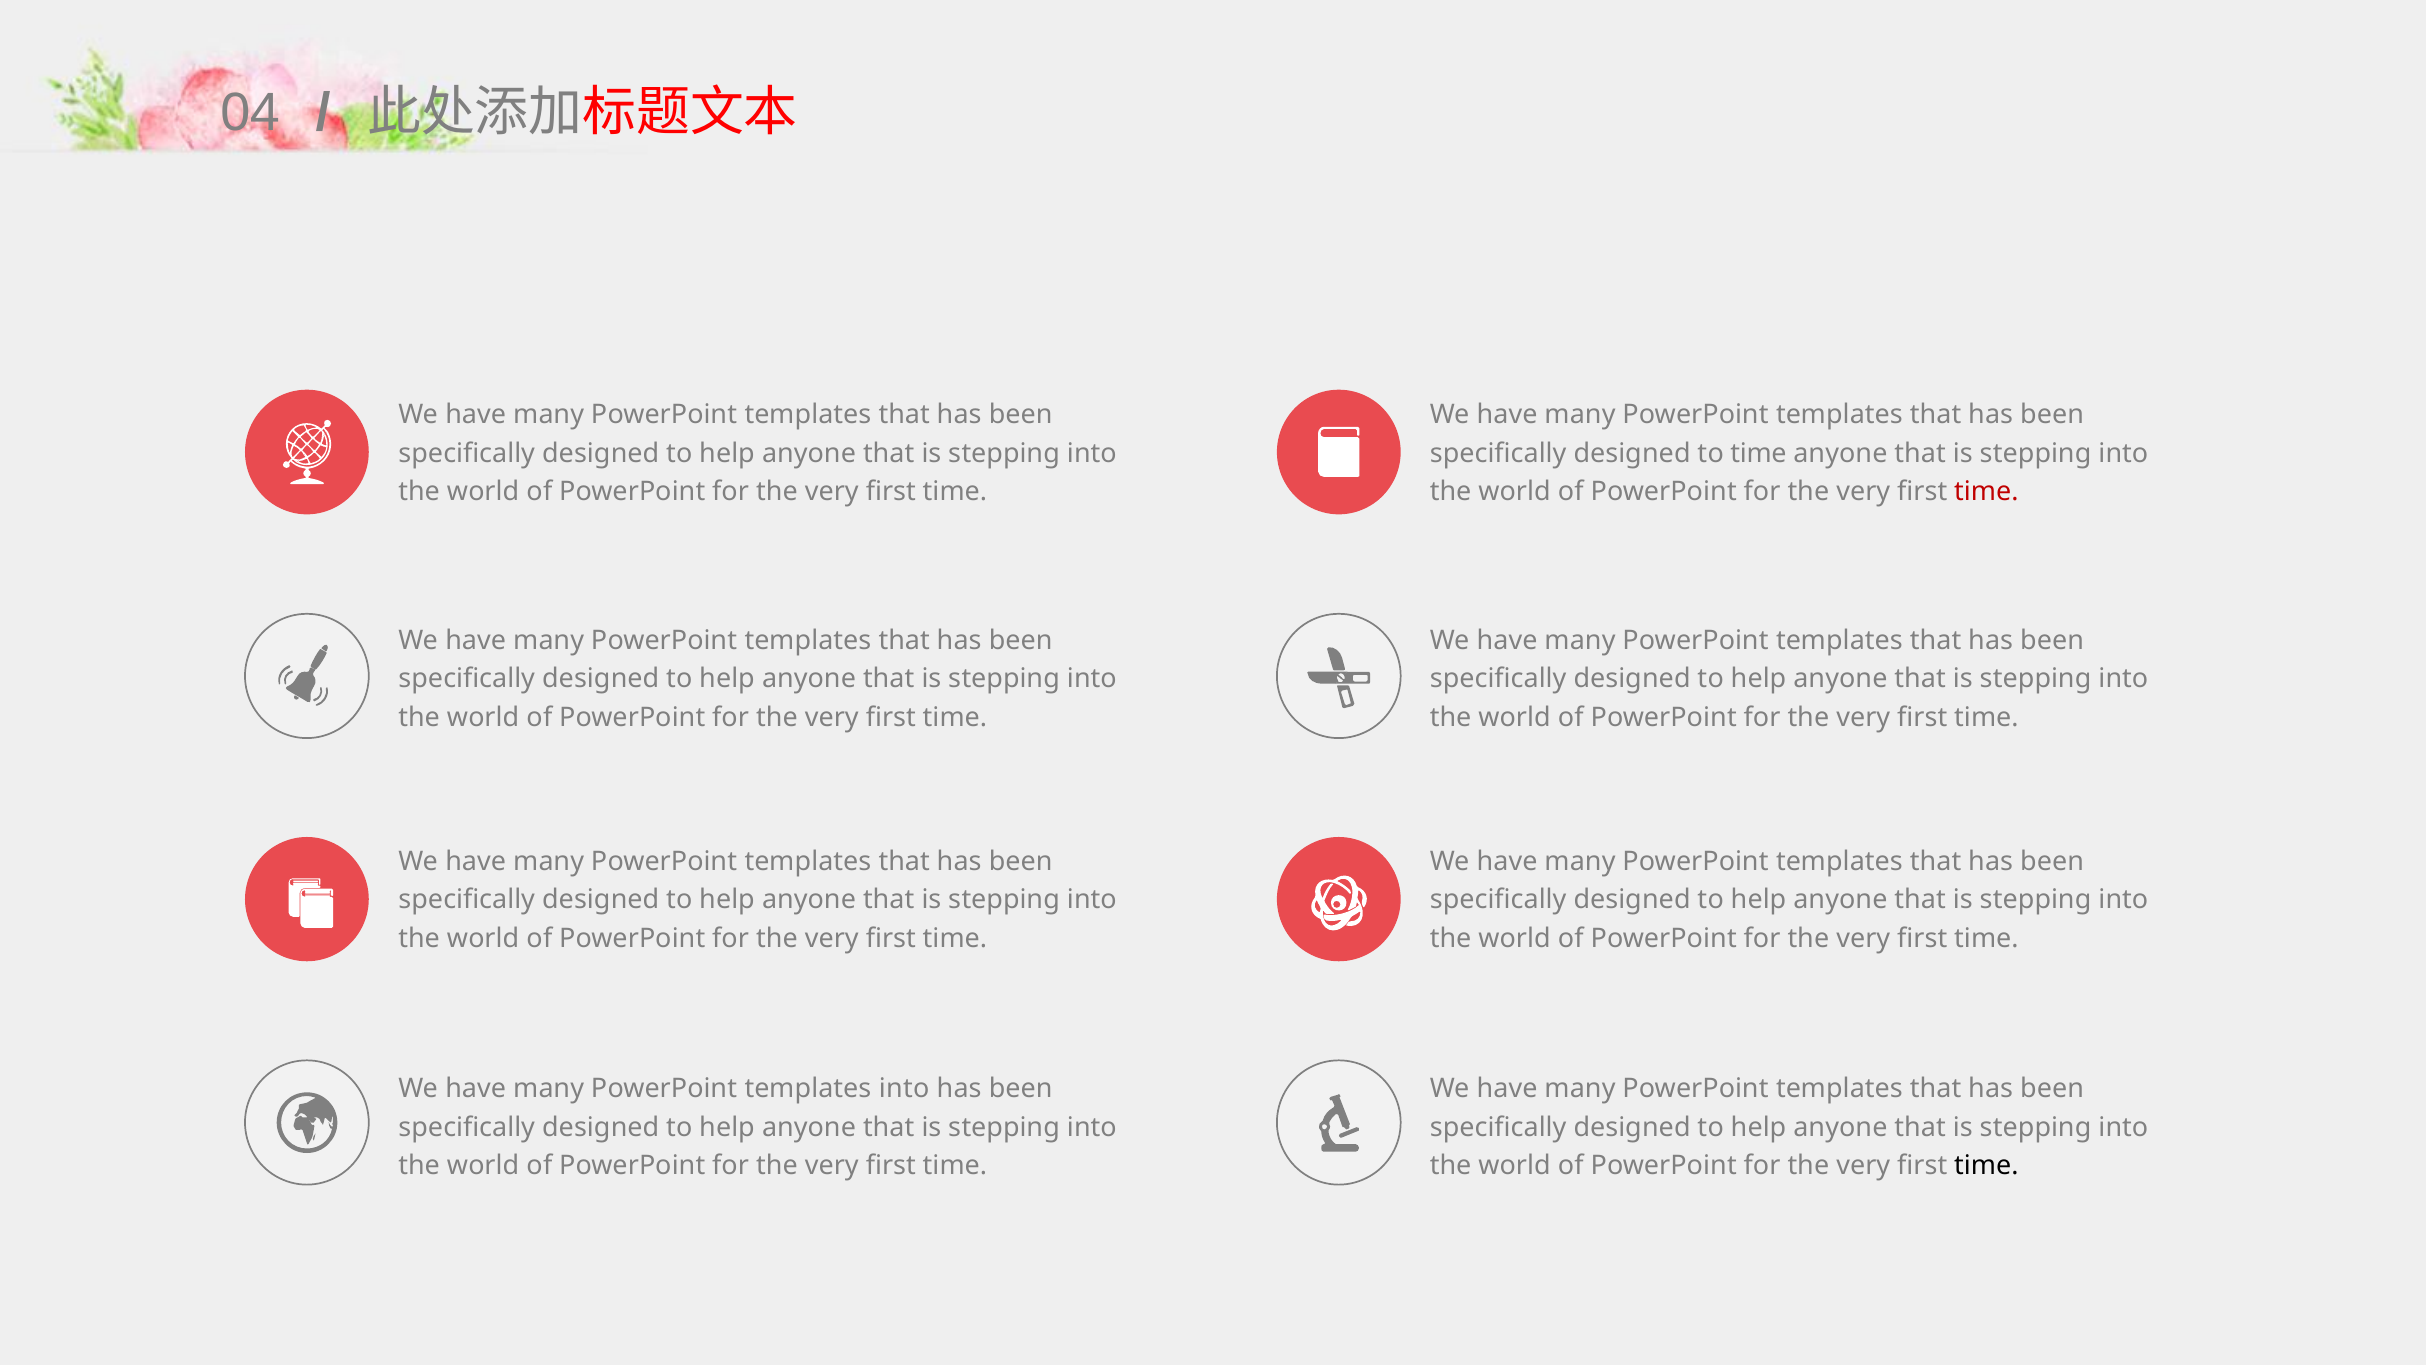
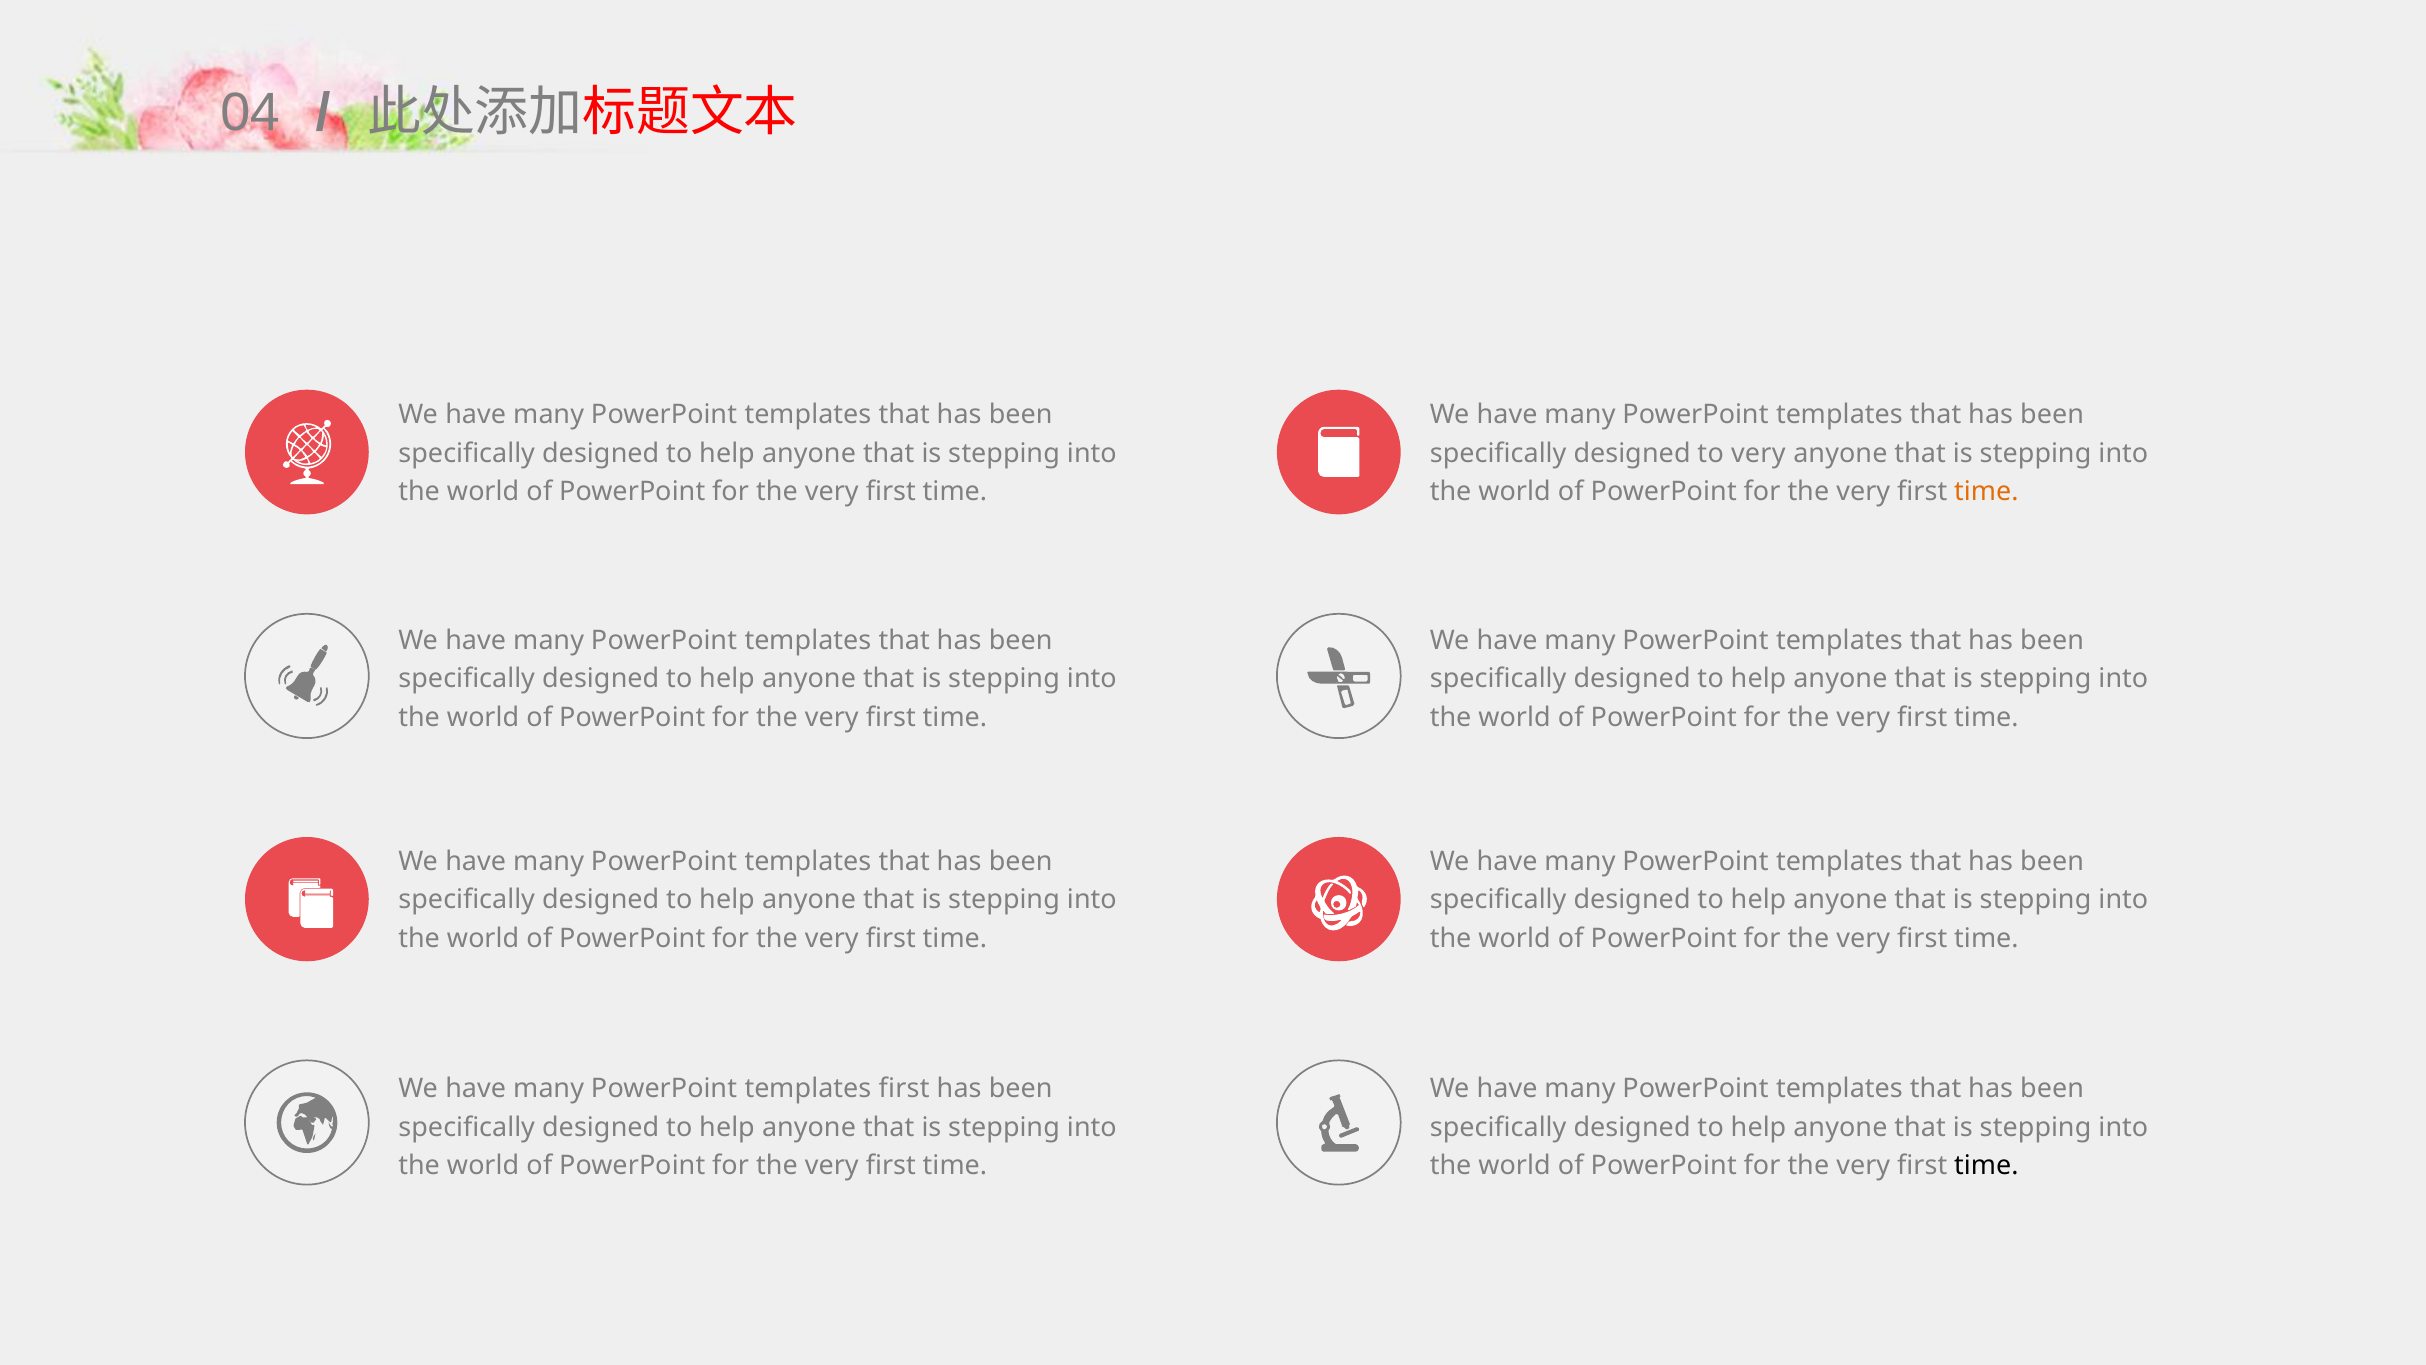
to time: time -> very
time at (1986, 492) colour: red -> orange
templates into: into -> first
